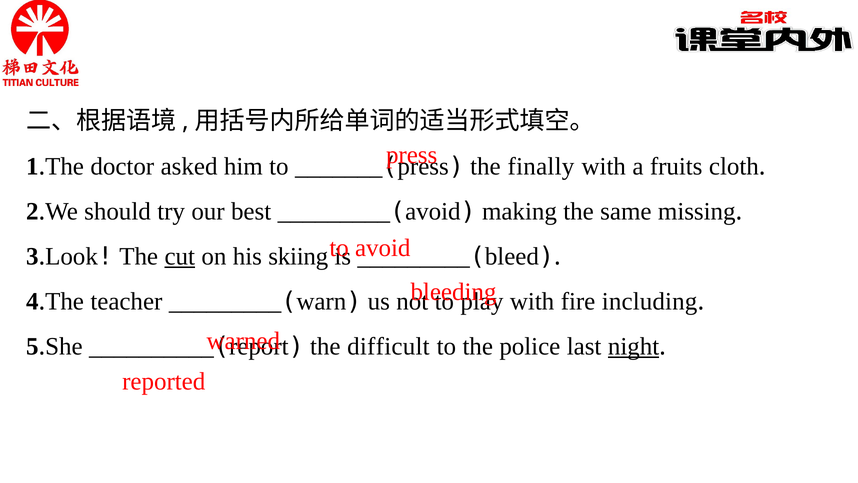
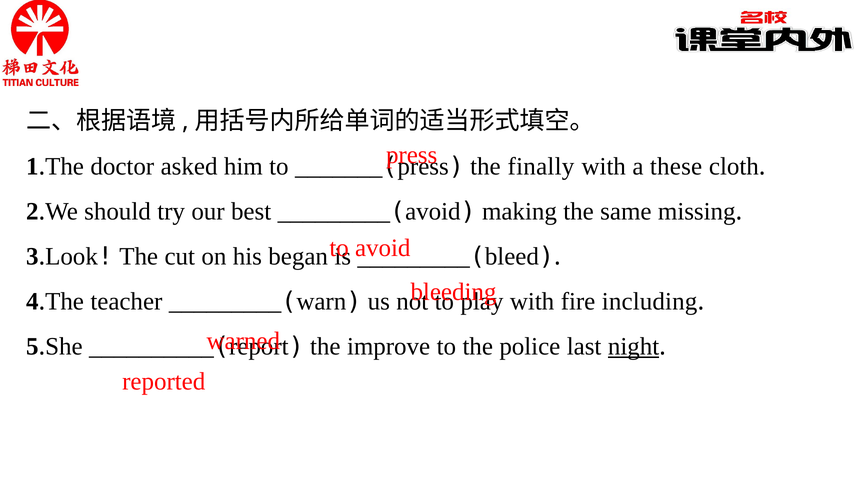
fruits: fruits -> these
cut underline: present -> none
skiing: skiing -> began
difficult: difficult -> improve
